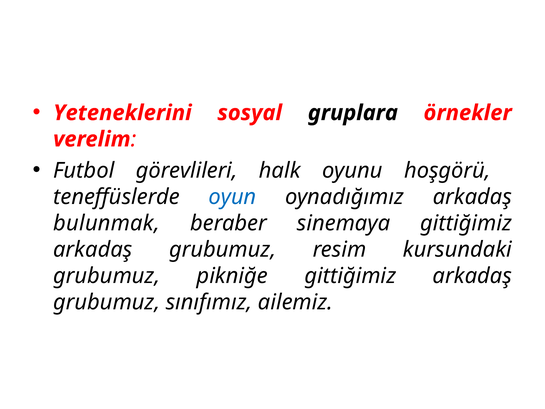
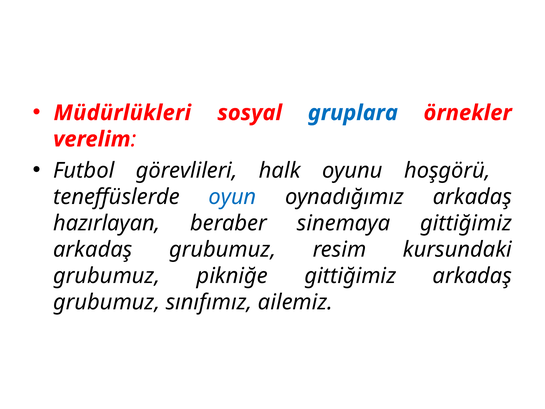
Yeteneklerini: Yeteneklerini -> Müdürlükleri
gruplara colour: black -> blue
bulunmak: bulunmak -> hazırlayan
